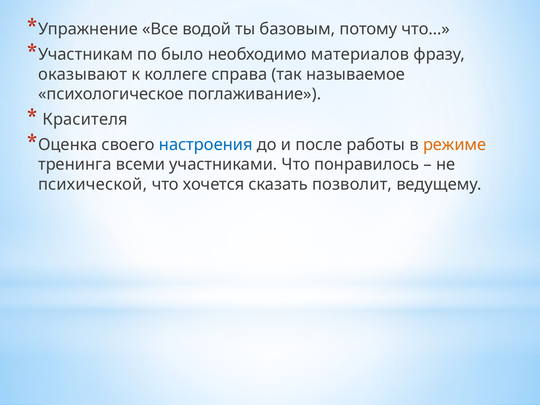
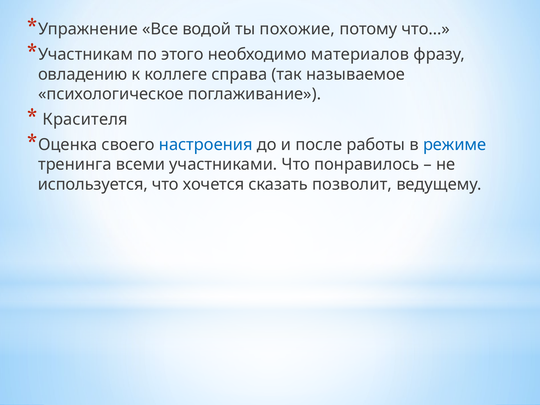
базовым: базовым -> похожие
было: было -> этого
оказывают: оказывают -> овладению
режиме colour: orange -> blue
психической: психической -> используется
